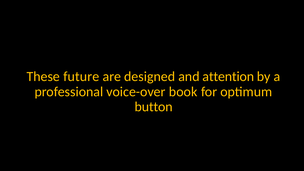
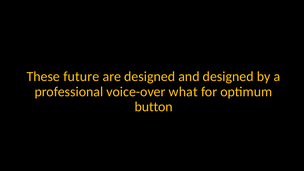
and attention: attention -> designed
book: book -> what
